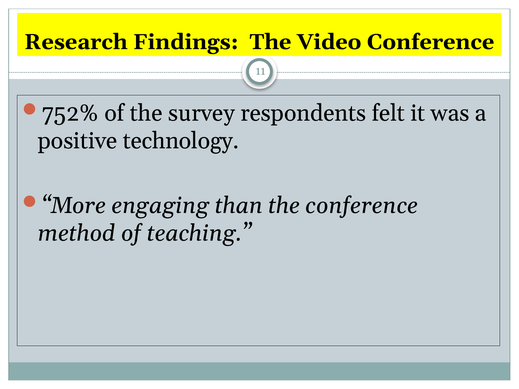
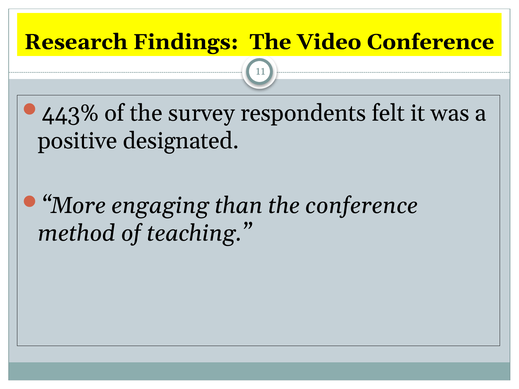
752%: 752% -> 443%
technology: technology -> designated
